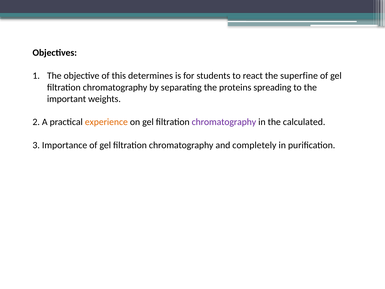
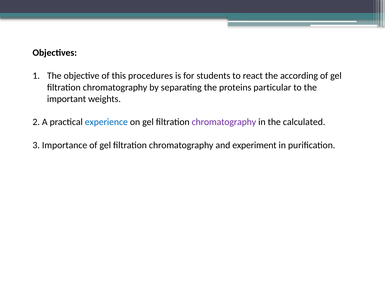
determines: determines -> procedures
superfine: superfine -> according
spreading: spreading -> particular
experience colour: orange -> blue
completely: completely -> experiment
